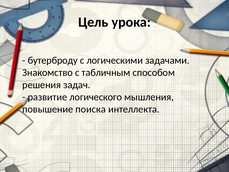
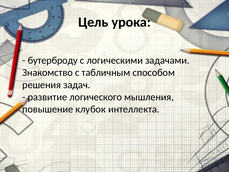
поиска: поиска -> клубок
